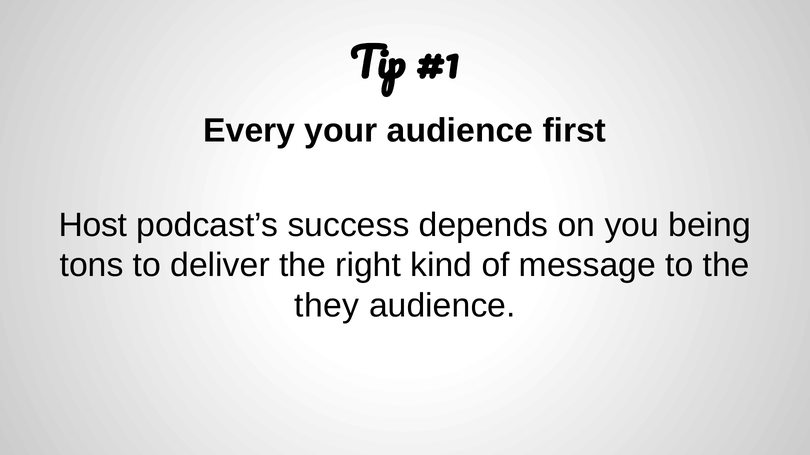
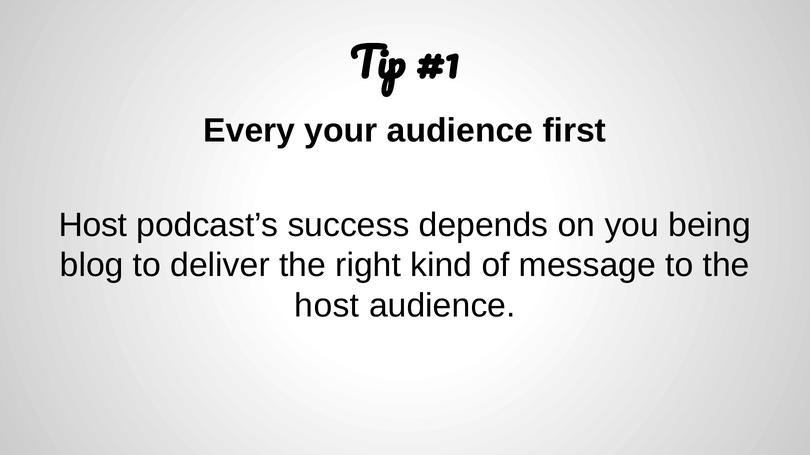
tons: tons -> blog
they at (327, 306): they -> host
